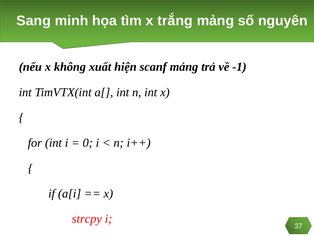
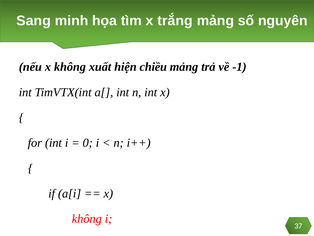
scanf: scanf -> chiều
strcpy at (87, 218): strcpy -> không
